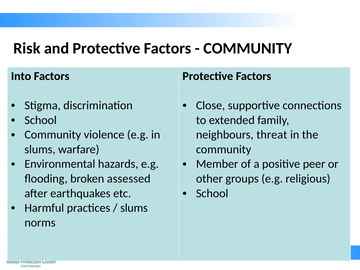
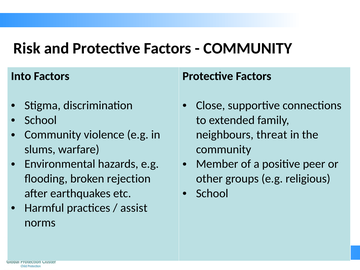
assessed: assessed -> rejection
slums at (134, 208): slums -> assist
